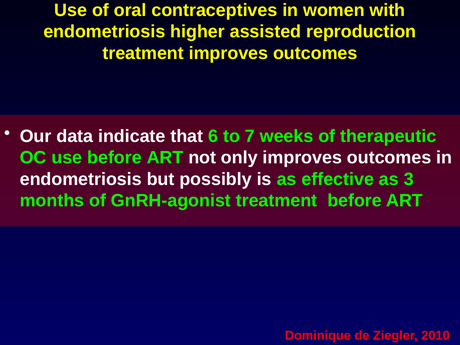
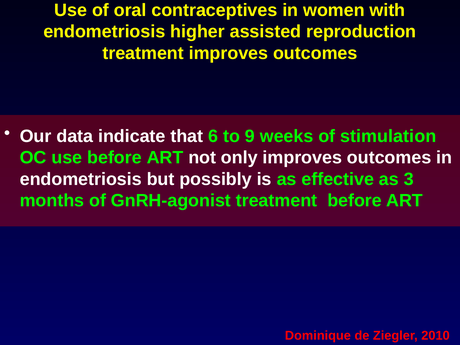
7: 7 -> 9
therapeutic: therapeutic -> stimulation
